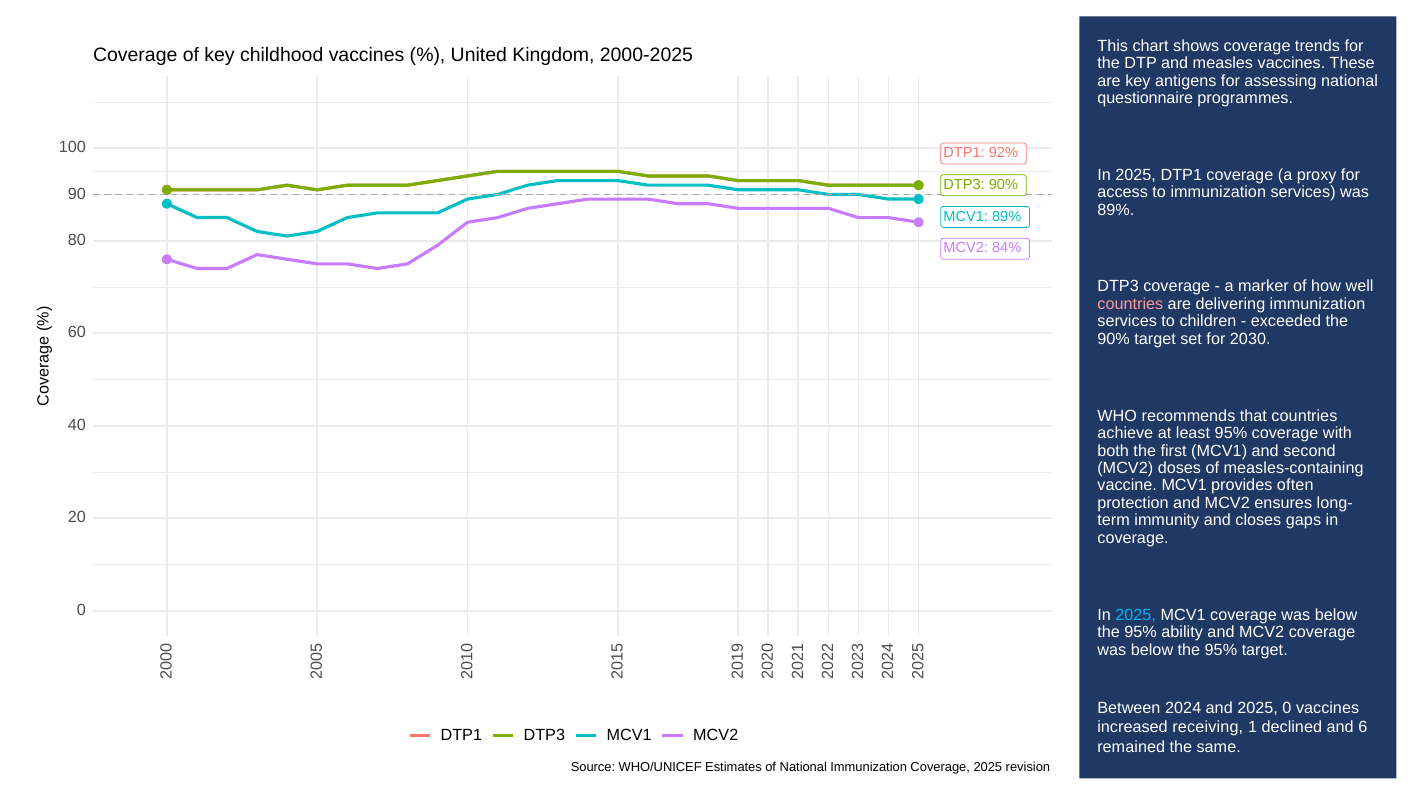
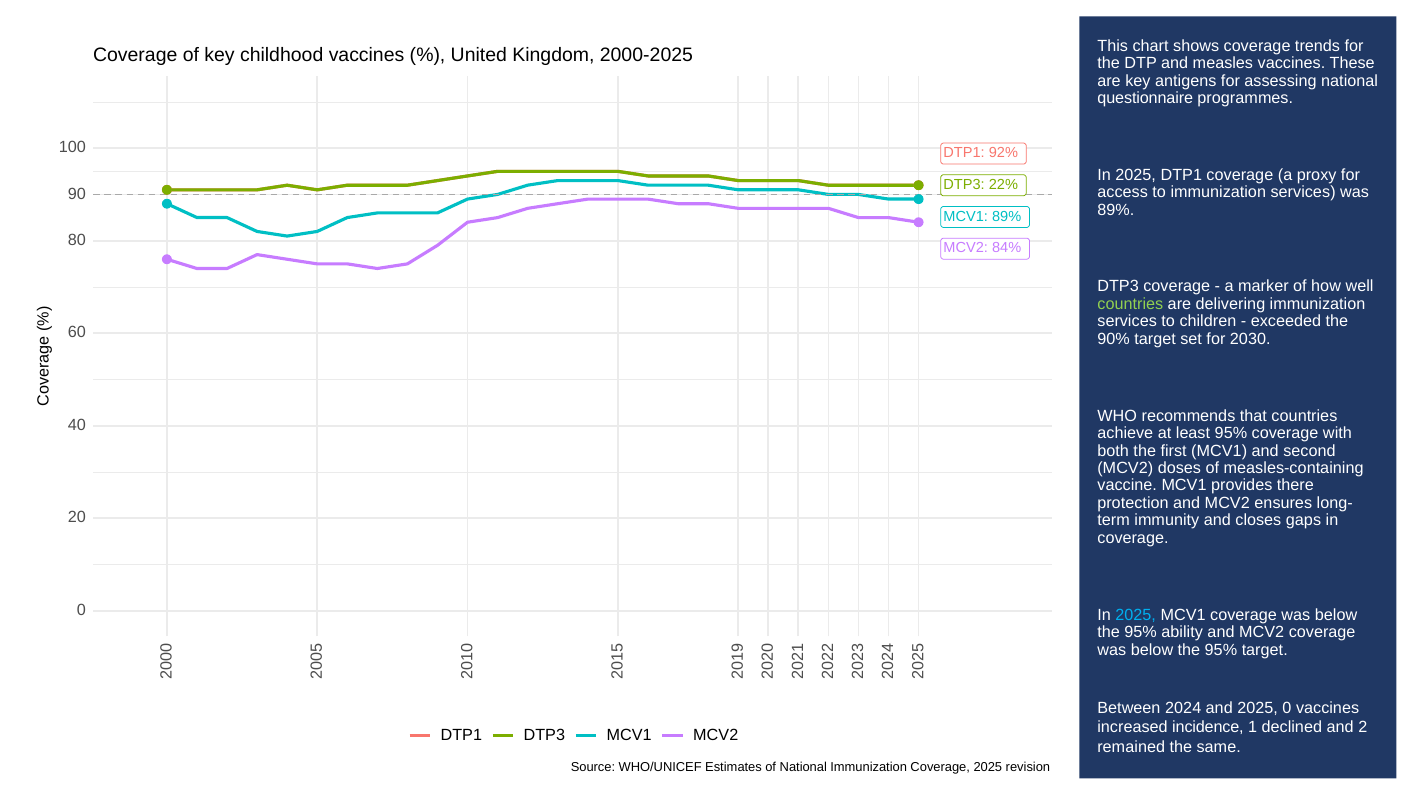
DTP3 90%: 90% -> 22%
countries at (1130, 304) colour: pink -> light green
often: often -> there
receiving: receiving -> incidence
and 6: 6 -> 2
